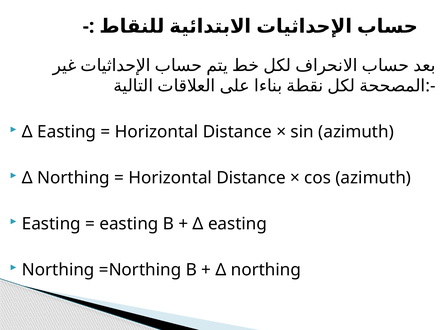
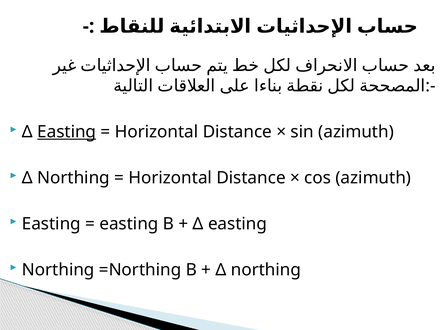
Easting at (67, 132) underline: none -> present
